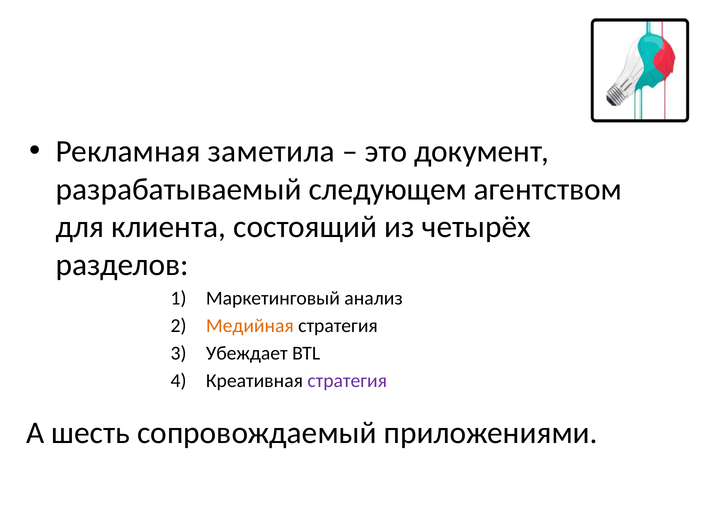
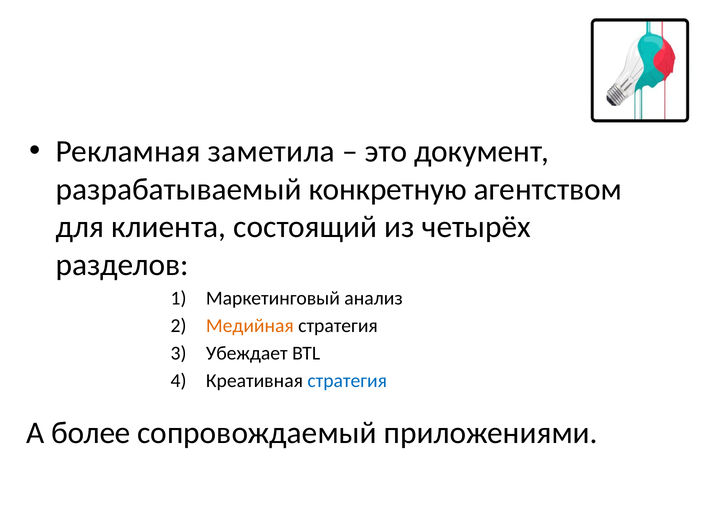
следующем: следующем -> конкретную
стратегия at (347, 381) colour: purple -> blue
шесть: шесть -> более
